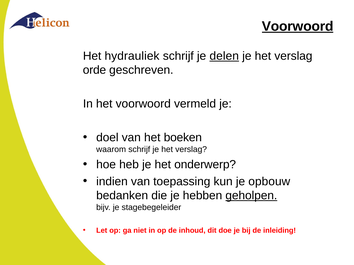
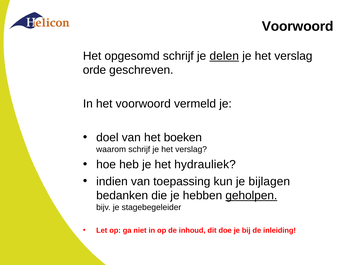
Voorwoord at (298, 26) underline: present -> none
hydrauliek: hydrauliek -> opgesomd
onderwerp: onderwerp -> hydrauliek
opbouw: opbouw -> bijlagen
